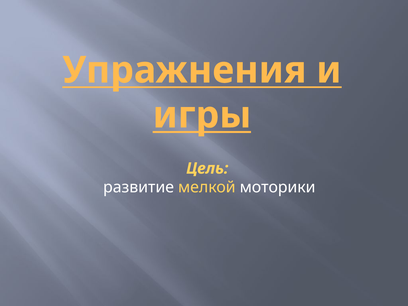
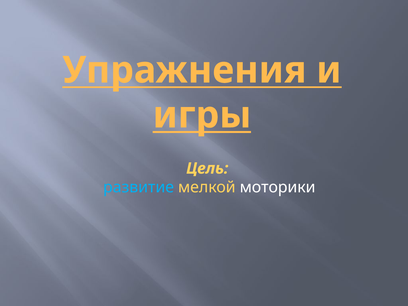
развитие colour: white -> light blue
